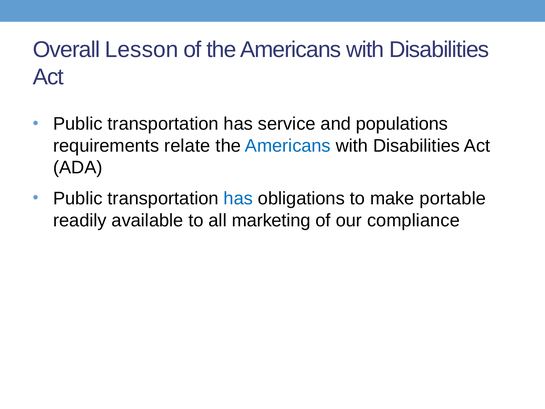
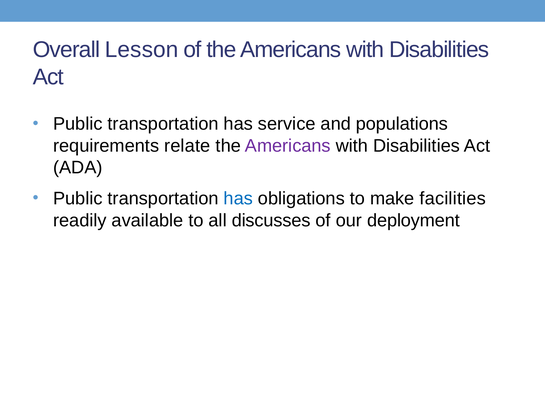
Americans at (288, 146) colour: blue -> purple
portable: portable -> facilities
marketing: marketing -> discusses
compliance: compliance -> deployment
